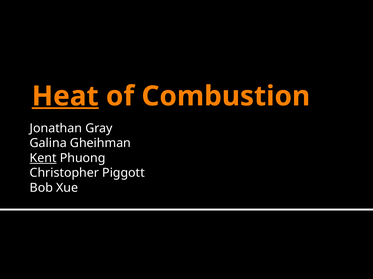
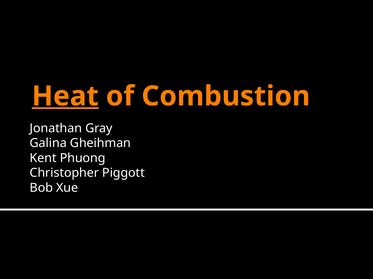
Kent underline: present -> none
